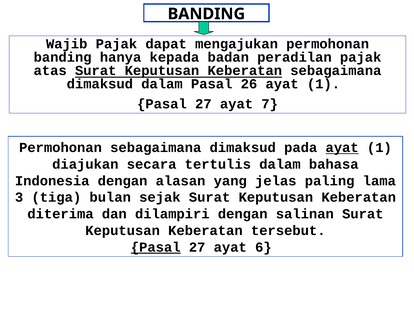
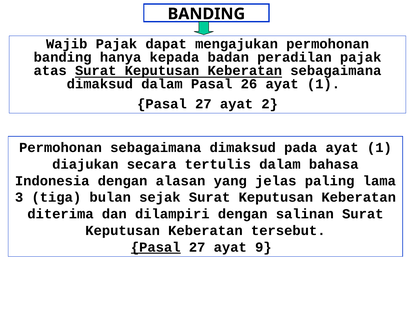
7: 7 -> 2
ayat at (342, 147) underline: present -> none
6: 6 -> 9
